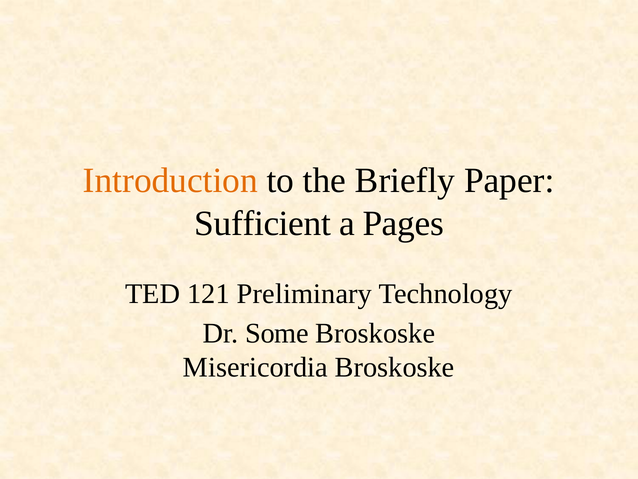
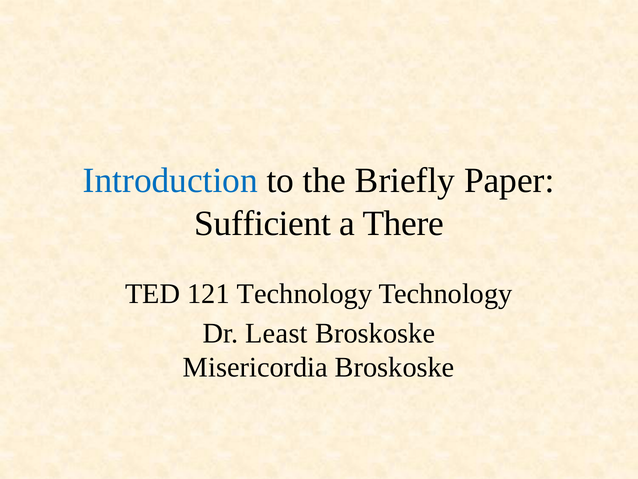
Introduction colour: orange -> blue
Pages: Pages -> There
121 Preliminary: Preliminary -> Technology
Some: Some -> Least
